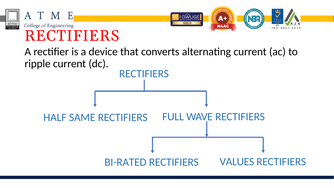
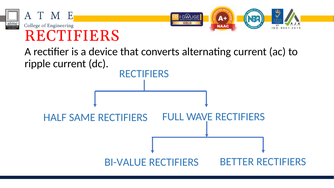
BI-RATED: BI-RATED -> BI-VALUE
VALUES: VALUES -> BETTER
